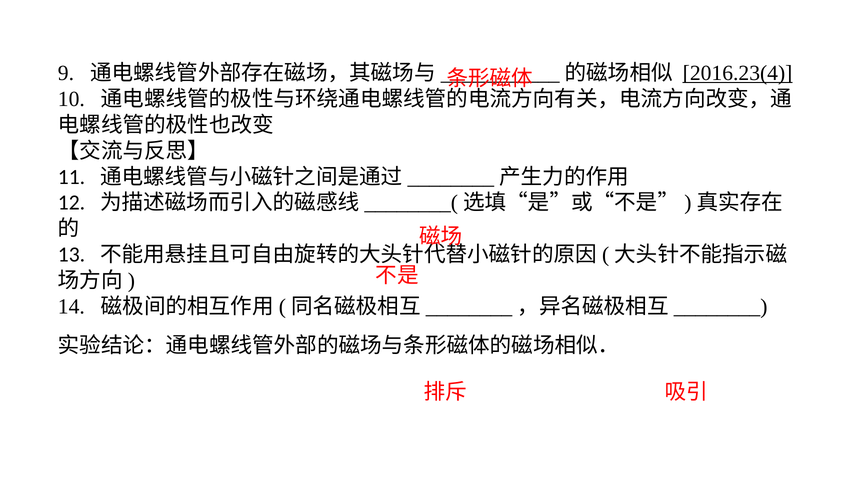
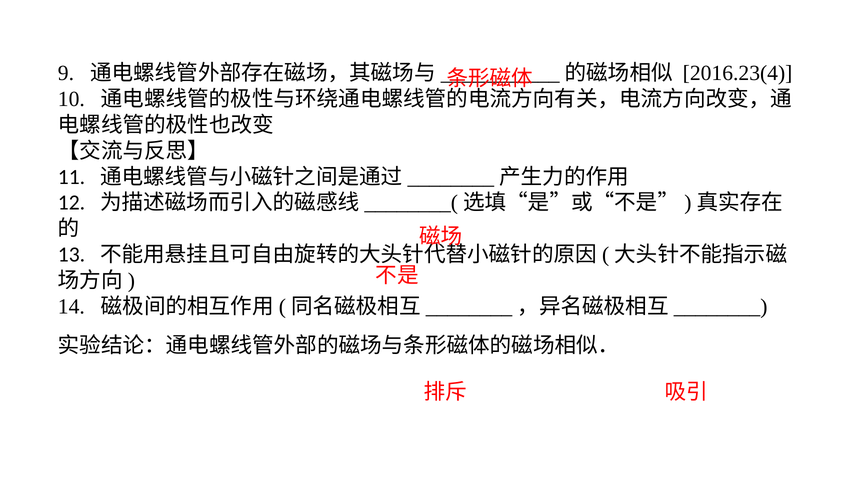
2016.23(4 underline: present -> none
